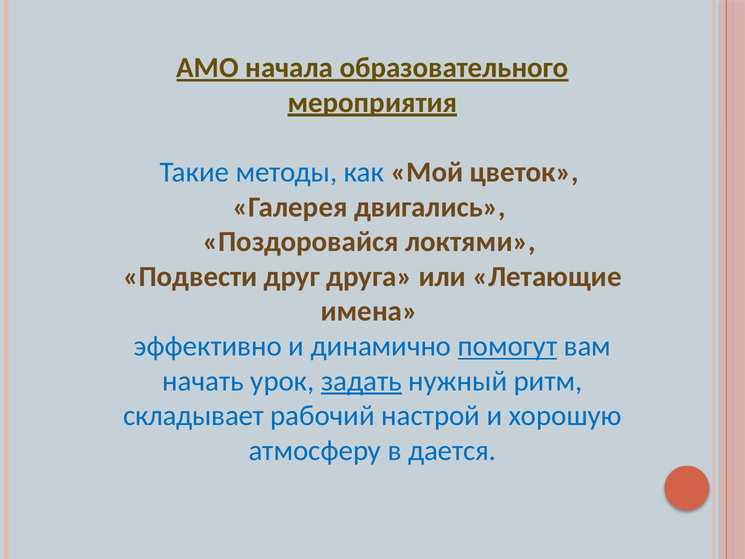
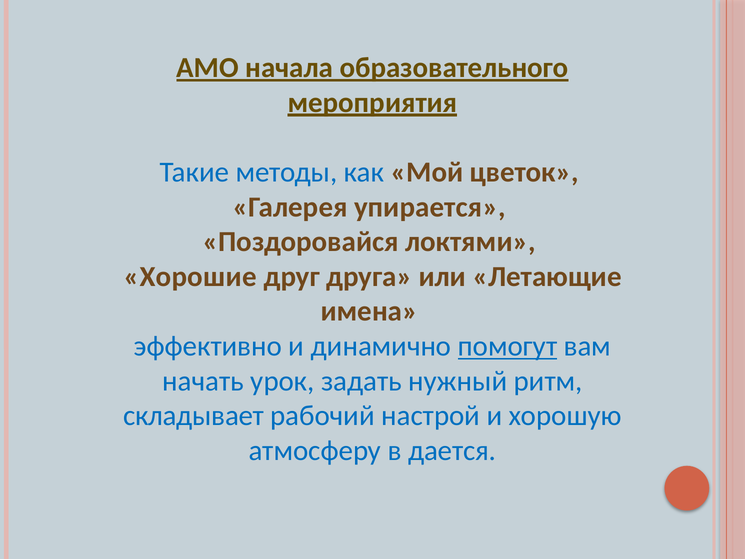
двигались: двигались -> упирается
Подвести: Подвести -> Хорошие
задать underline: present -> none
